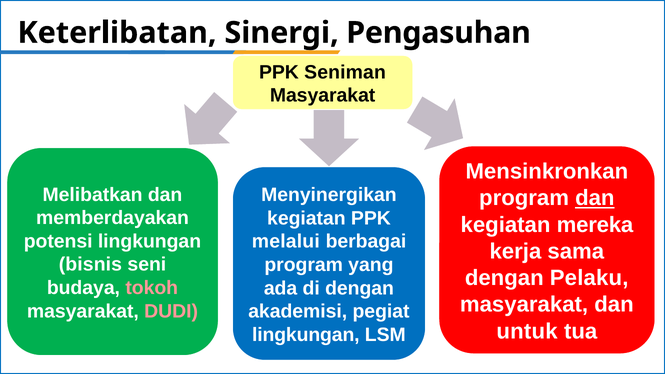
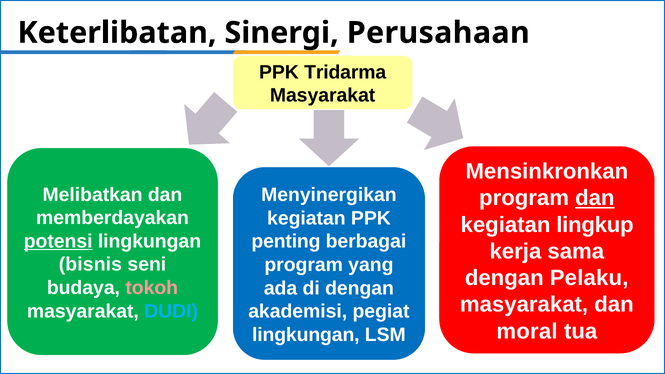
Pengasuhan: Pengasuhan -> Perusahaan
Seniman: Seniman -> Tridarma
mereka: mereka -> lingkup
potensi underline: none -> present
melalui: melalui -> penting
DUDI colour: pink -> light blue
untuk: untuk -> moral
